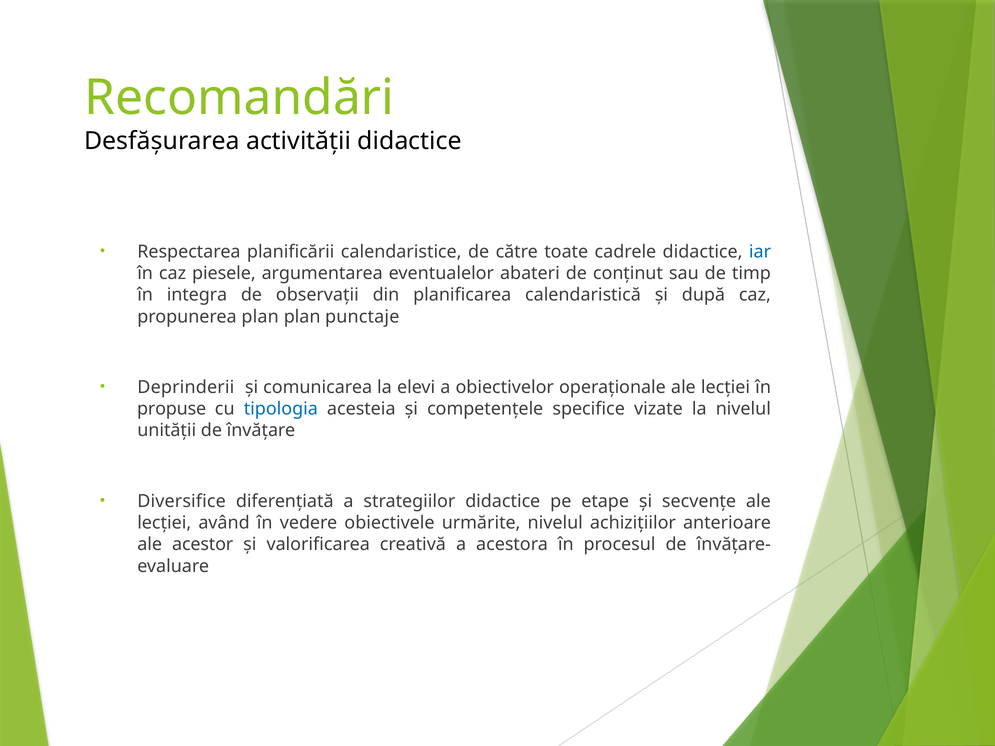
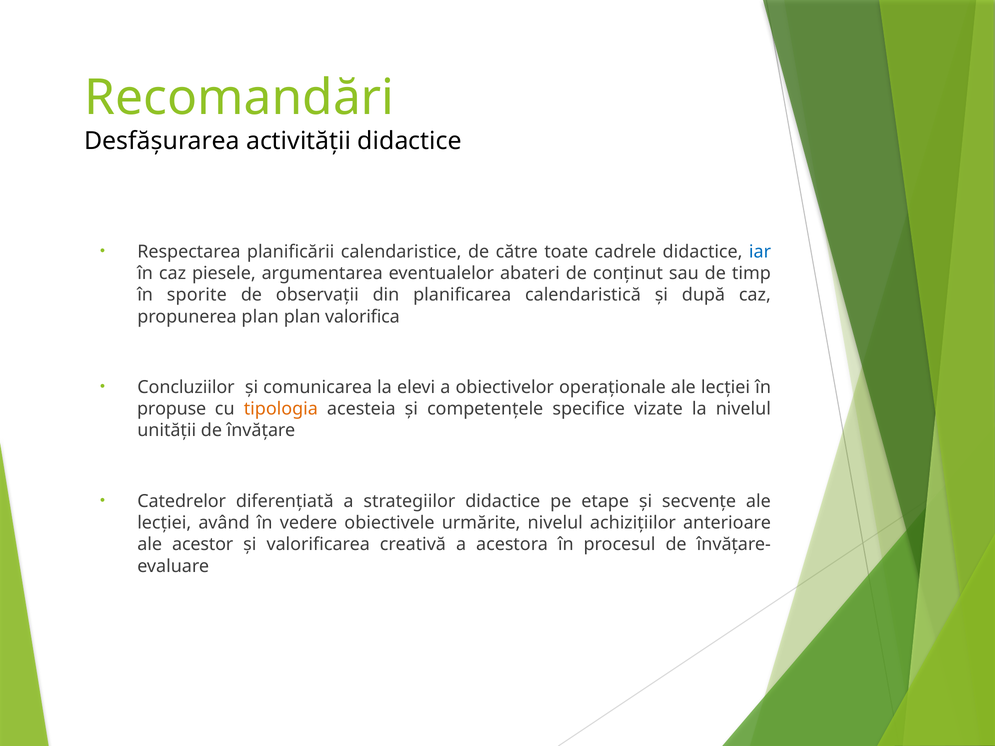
integra: integra -> sporite
punctaje: punctaje -> valorifica
Deprinderii: Deprinderii -> Concluziilor
tipologia colour: blue -> orange
Diversifice: Diversifice -> Catedrelor
